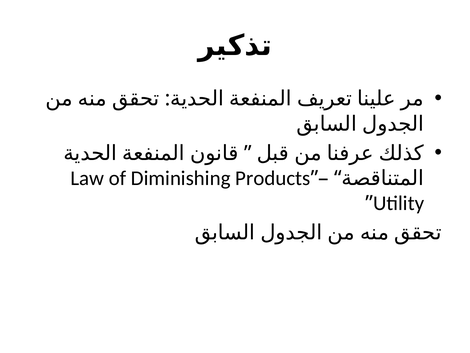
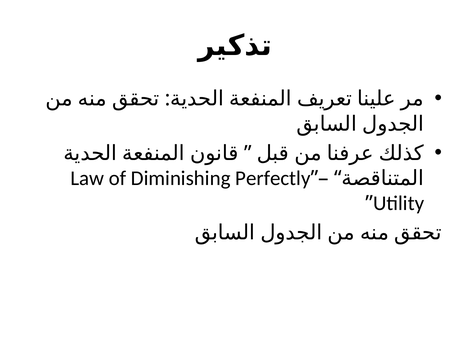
Products: Products -> Perfectly
